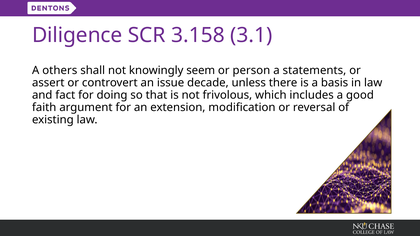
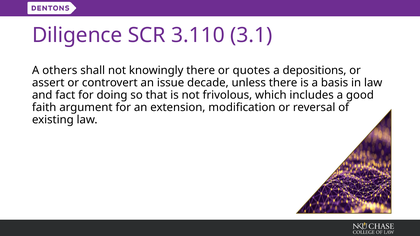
3.158: 3.158 -> 3.110
knowingly seem: seem -> there
person: person -> quotes
statements: statements -> depositions
